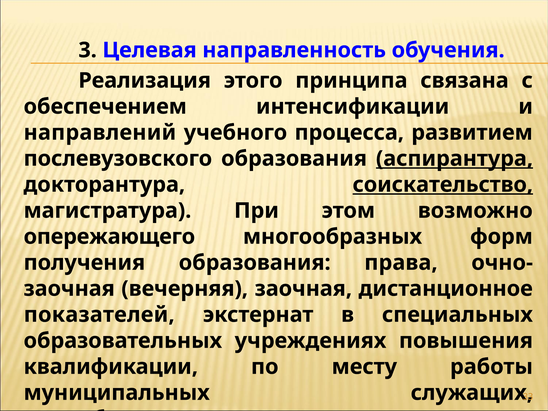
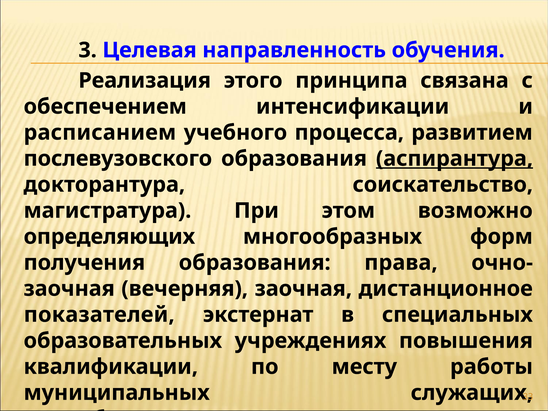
направлений: направлений -> расписанием
соискательство underline: present -> none
опережающего: опережающего -> определяющих
